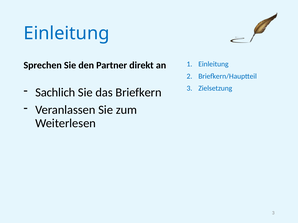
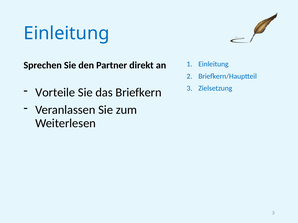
Sachlich: Sachlich -> Vorteile
